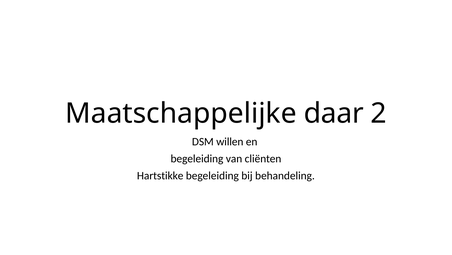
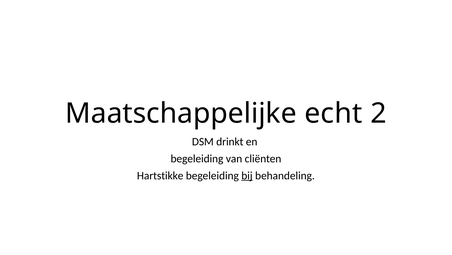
daar: daar -> echt
willen: willen -> drinkt
bij underline: none -> present
